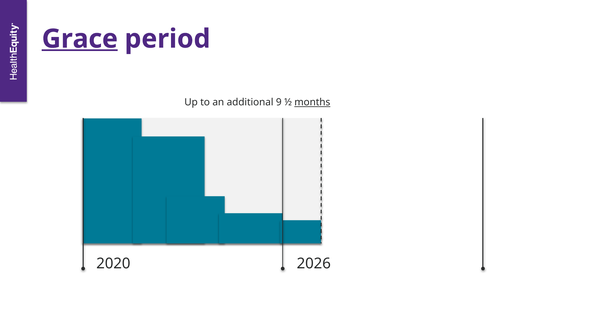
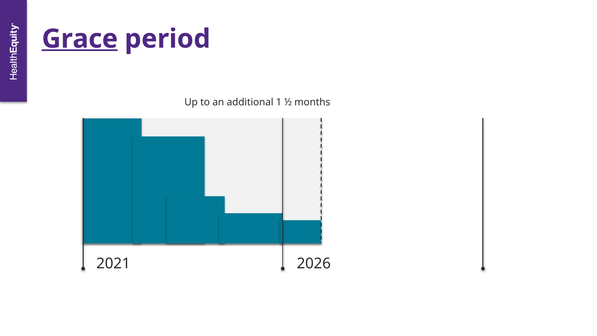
9: 9 -> 1
months underline: present -> none
2020: 2020 -> 2021
